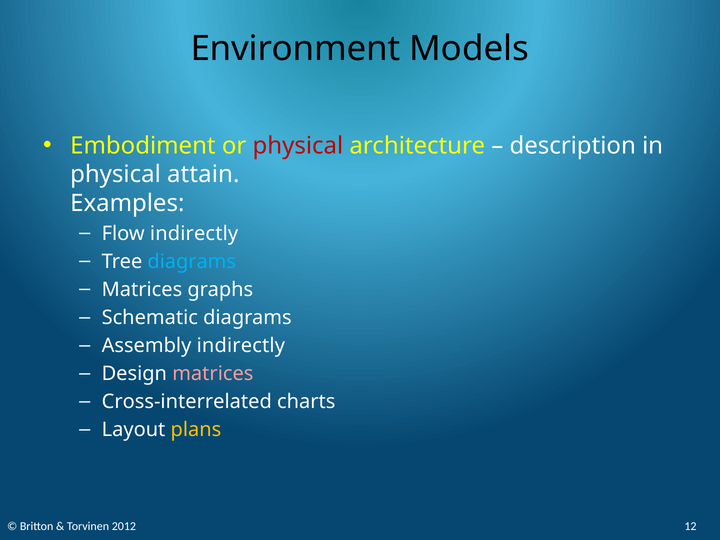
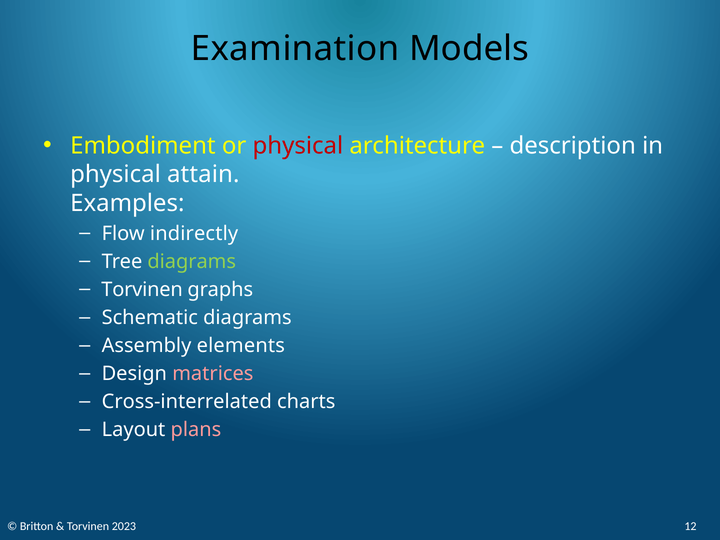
Environment: Environment -> Examination
diagrams at (192, 261) colour: light blue -> light green
Matrices at (142, 290): Matrices -> Torvinen
Assembly indirectly: indirectly -> elements
plans colour: yellow -> pink
2012: 2012 -> 2023
